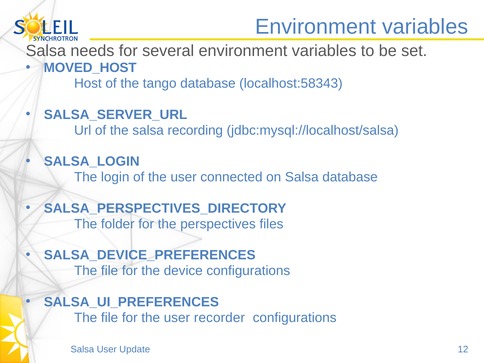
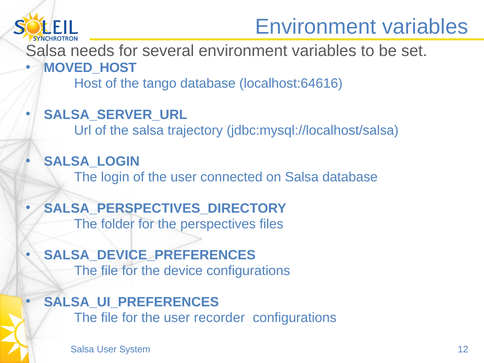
localhost:58343: localhost:58343 -> localhost:64616
recording: recording -> trajectory
Update: Update -> System
